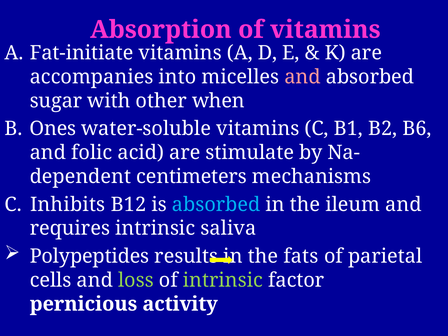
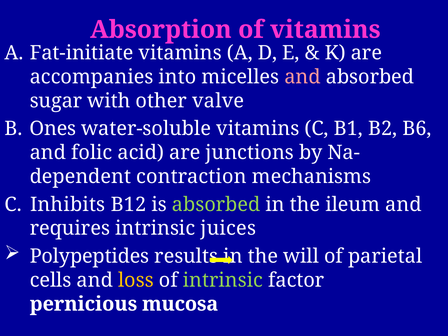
when: when -> valve
stimulate: stimulate -> junctions
centimeters: centimeters -> contraction
absorbed at (216, 204) colour: light blue -> light green
saliva: saliva -> juices
fats: fats -> will
loss colour: light green -> yellow
activity: activity -> mucosa
